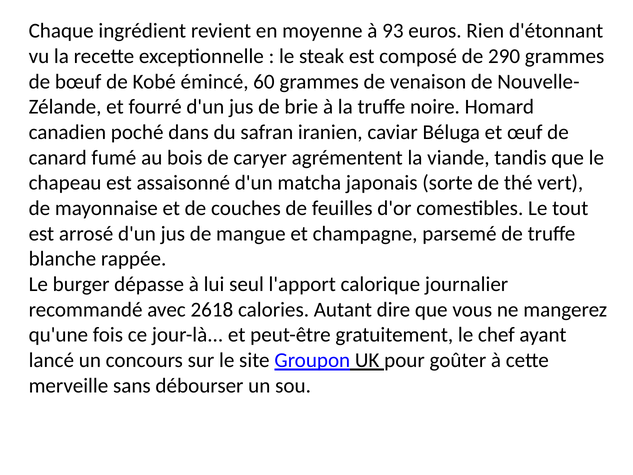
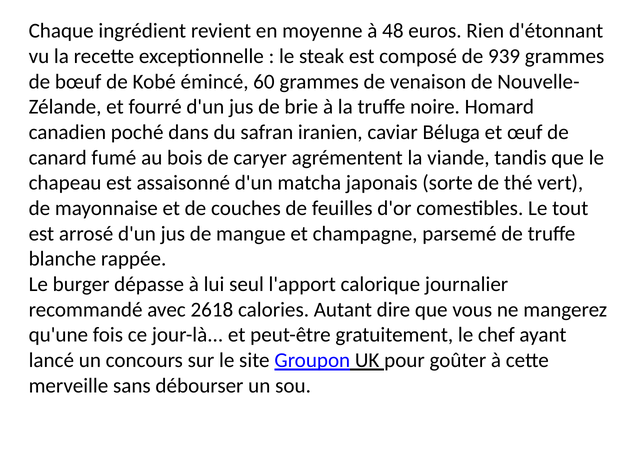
93: 93 -> 48
290: 290 -> 939
